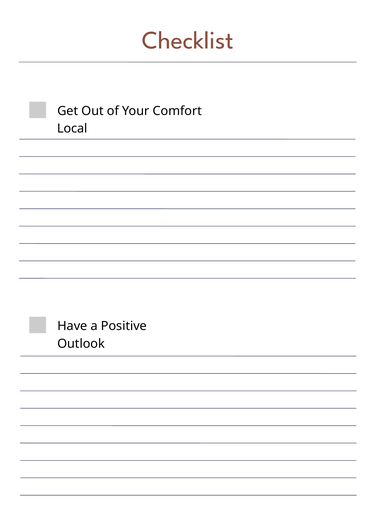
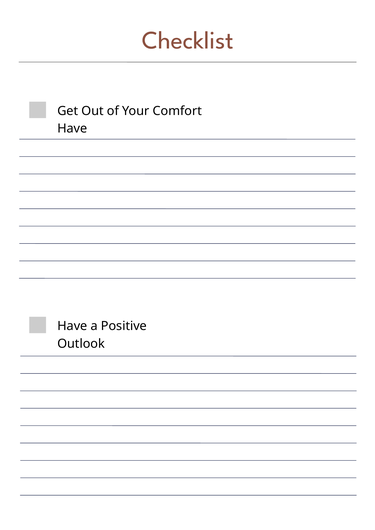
Local at (72, 129): Local -> Have
